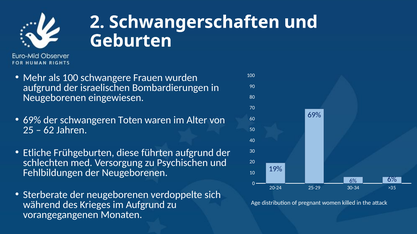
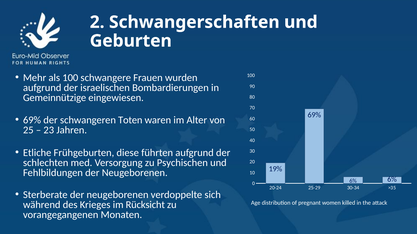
Neugeborenen at (55, 98): Neugeborenen -> Gemeinnützige
62: 62 -> 23
im Aufgrund: Aufgrund -> Rücksicht
